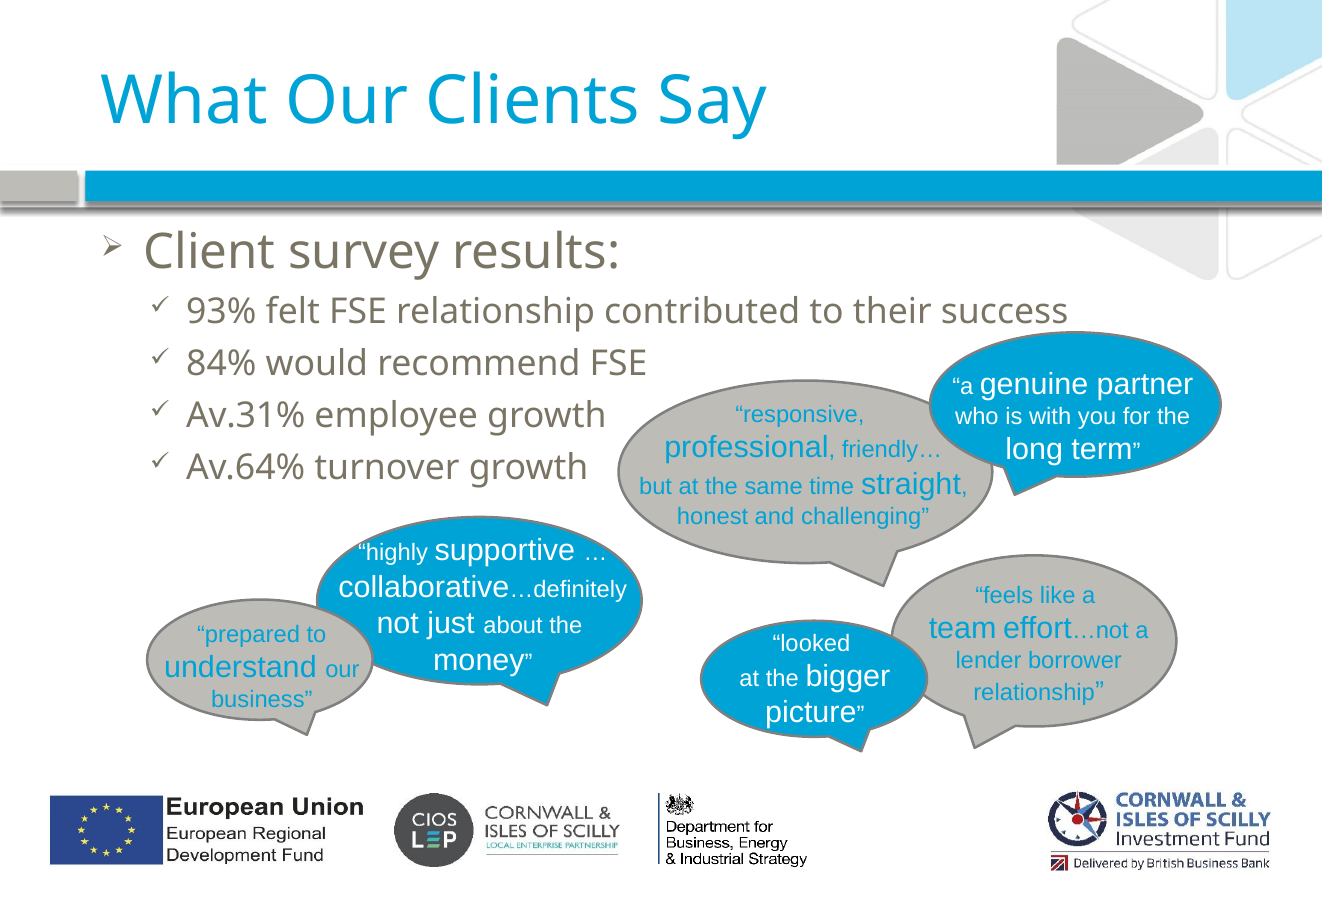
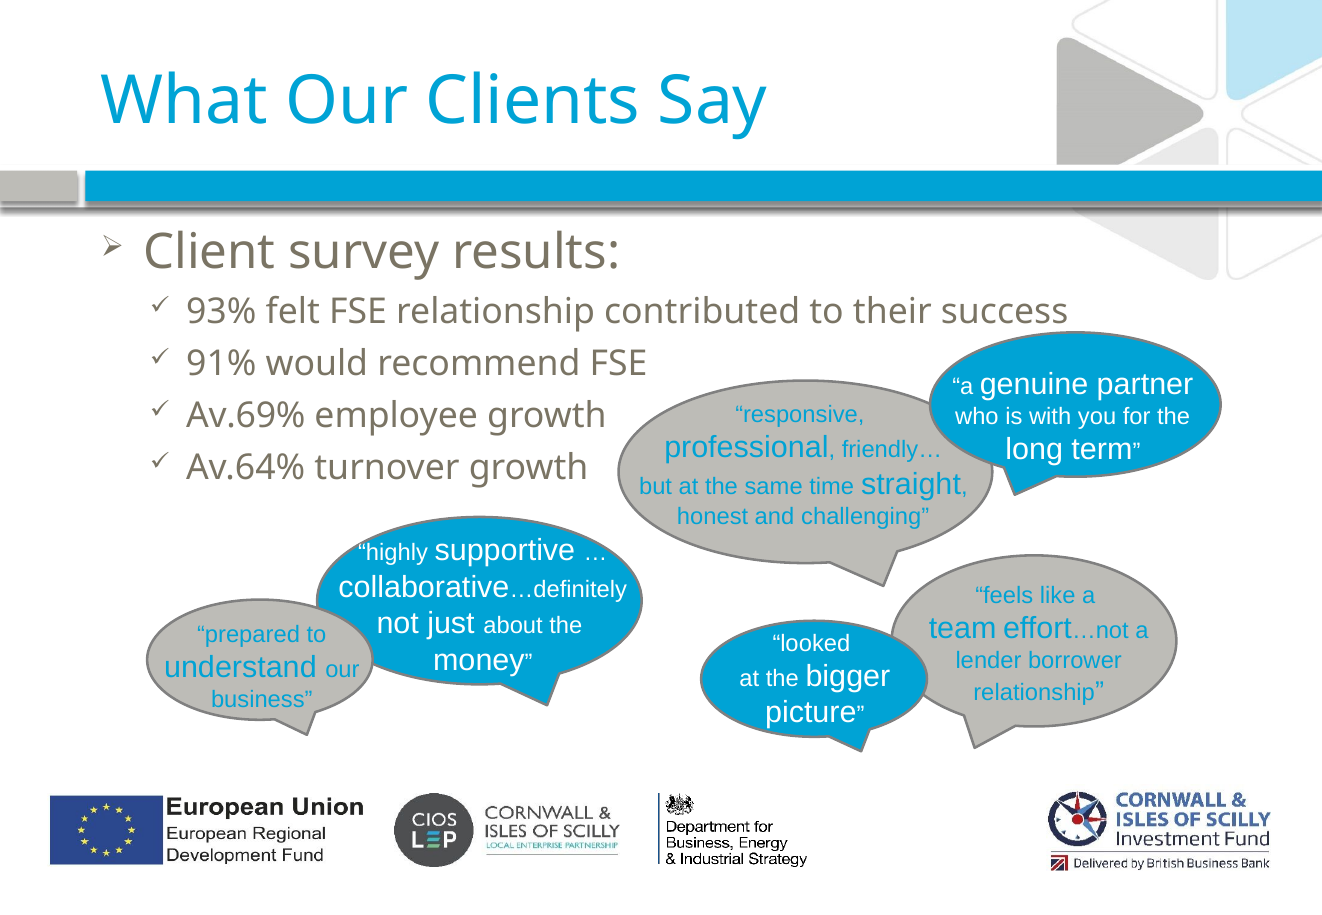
84%: 84% -> 91%
Av.31%: Av.31% -> Av.69%
